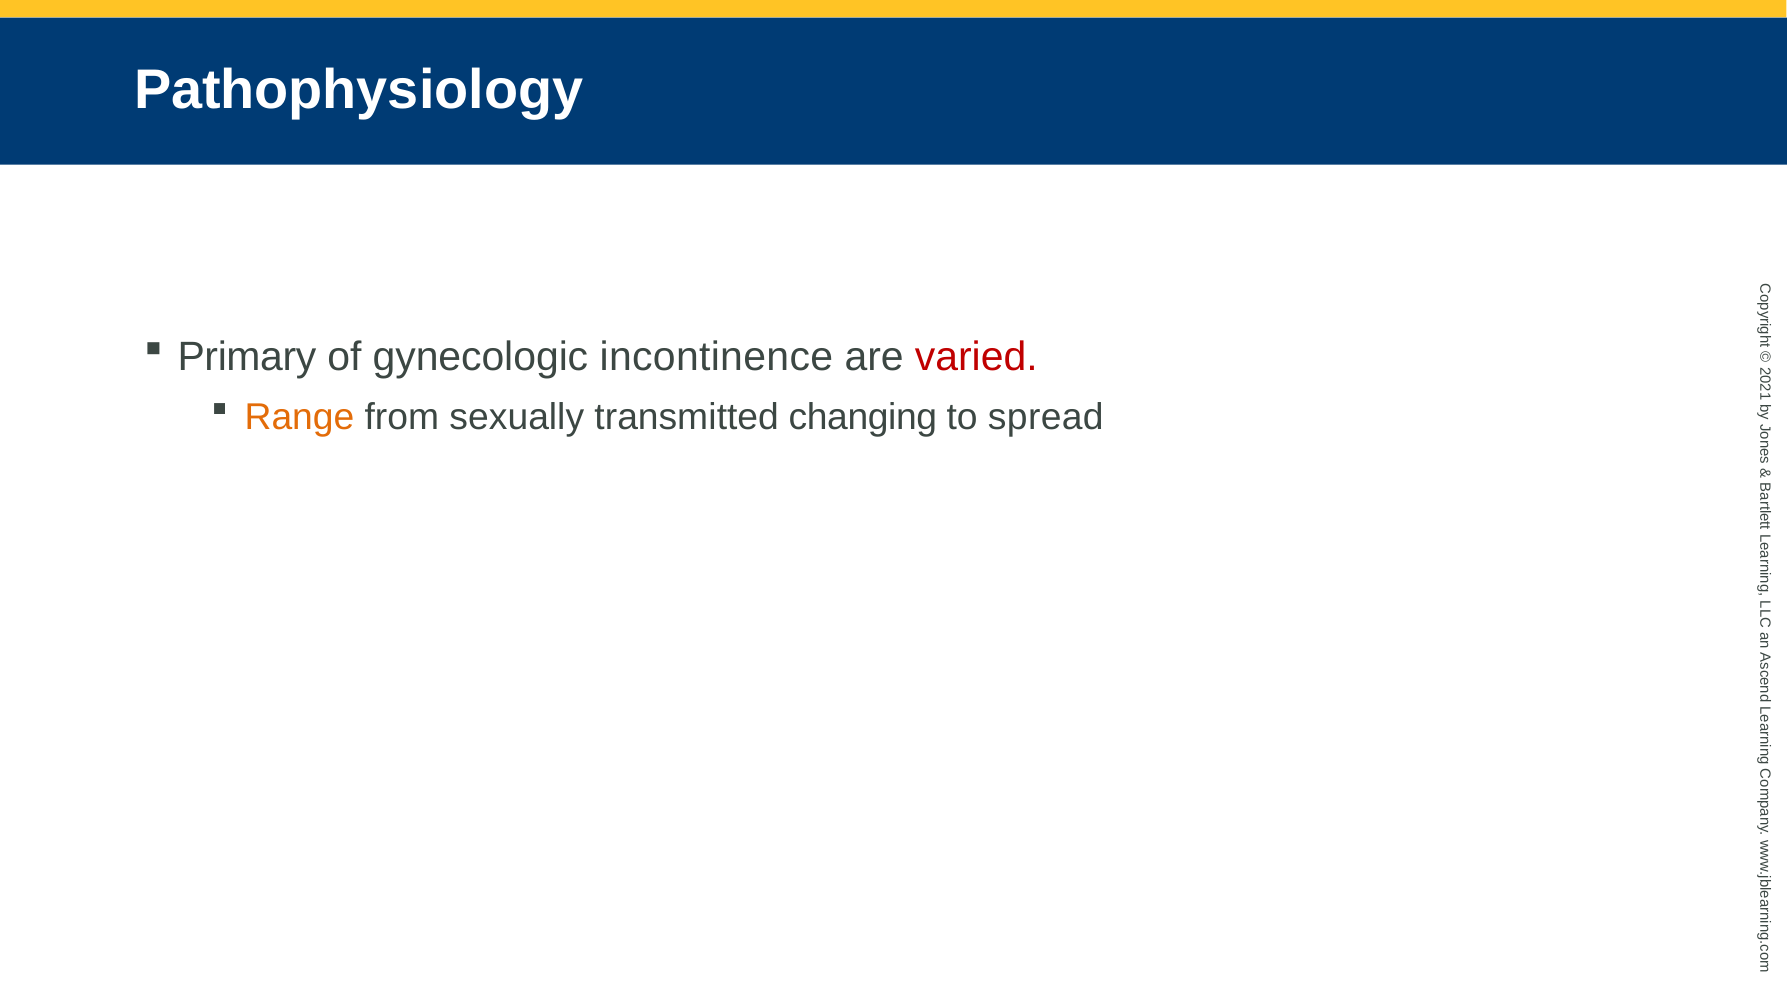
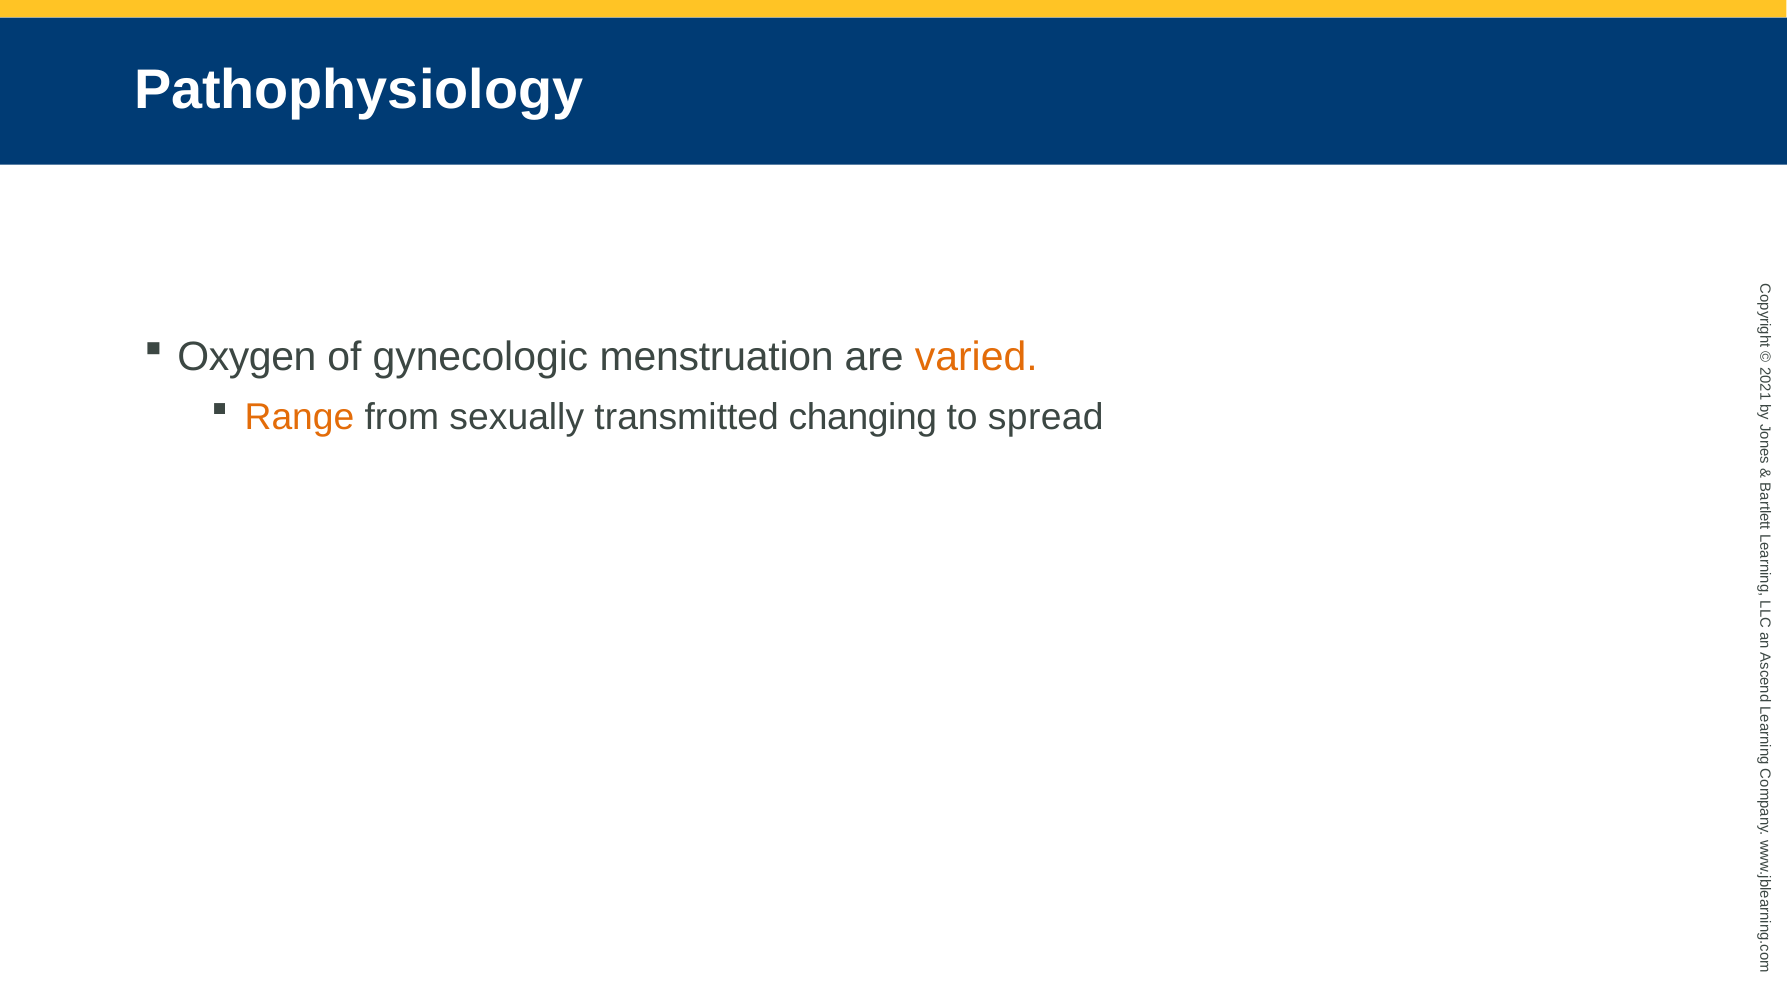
Primary: Primary -> Oxygen
incontinence: incontinence -> menstruation
varied colour: red -> orange
